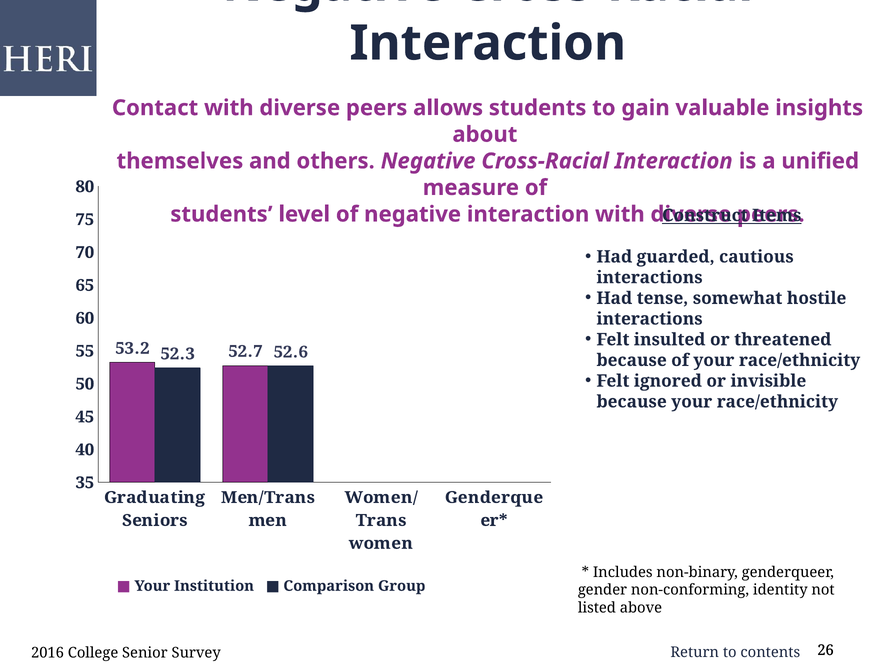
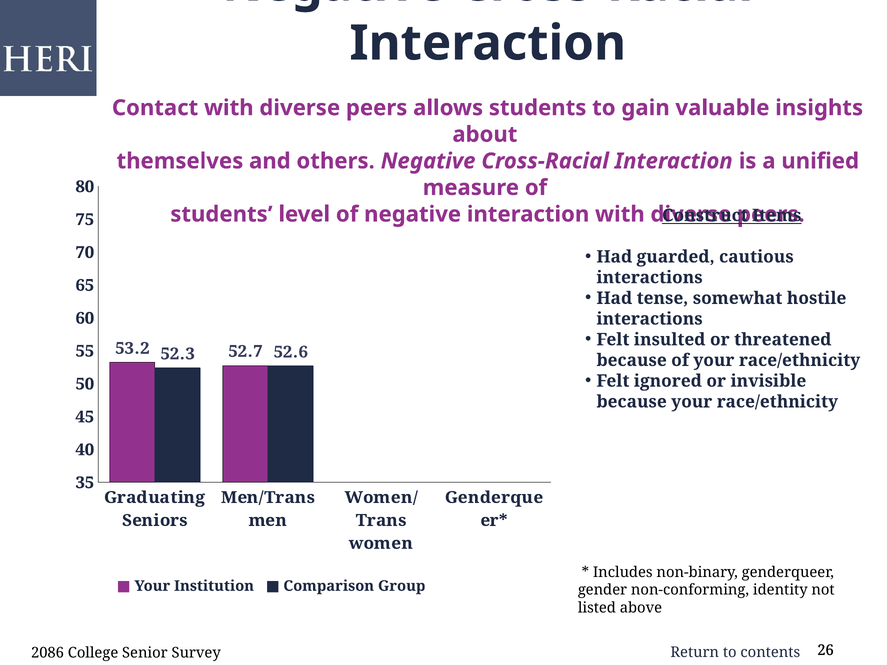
2016: 2016 -> 2086
